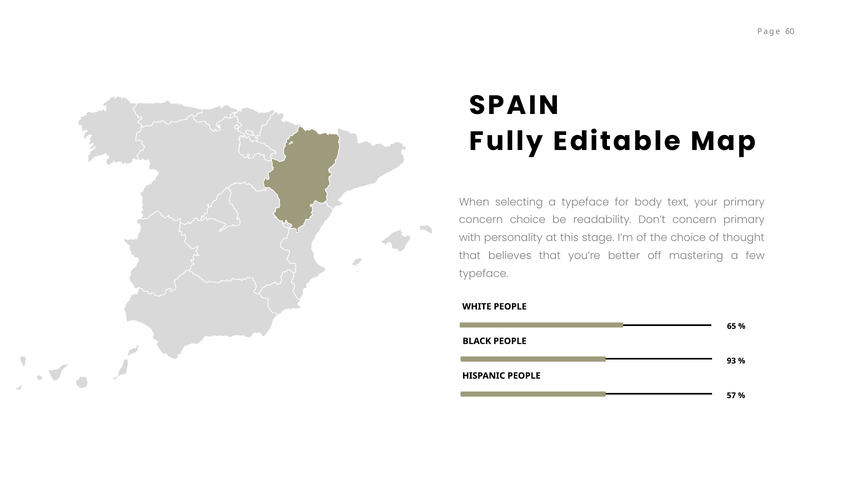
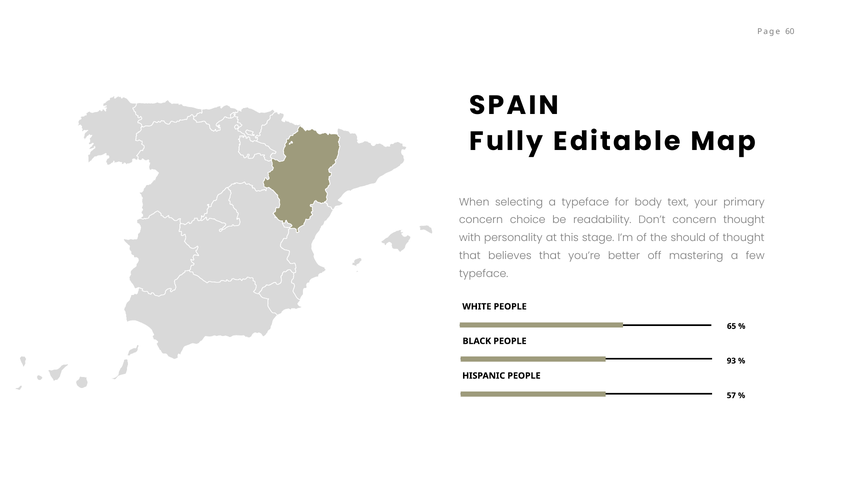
concern primary: primary -> thought
the choice: choice -> should
